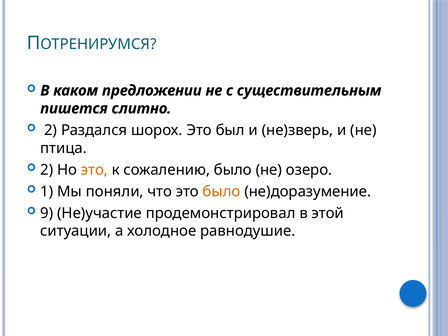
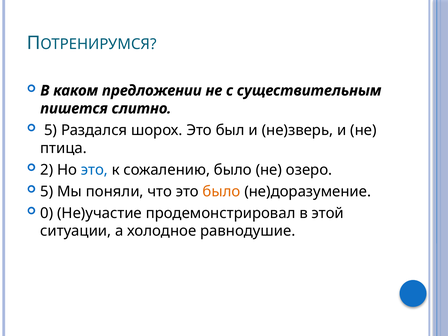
2 at (51, 130): 2 -> 5
это at (94, 170) colour: orange -> blue
1 at (47, 191): 1 -> 5
9: 9 -> 0
